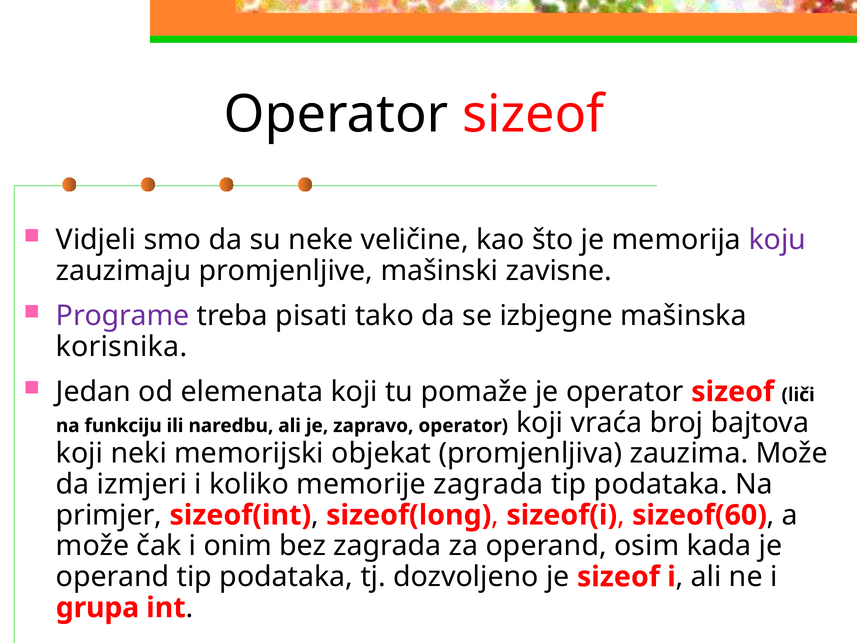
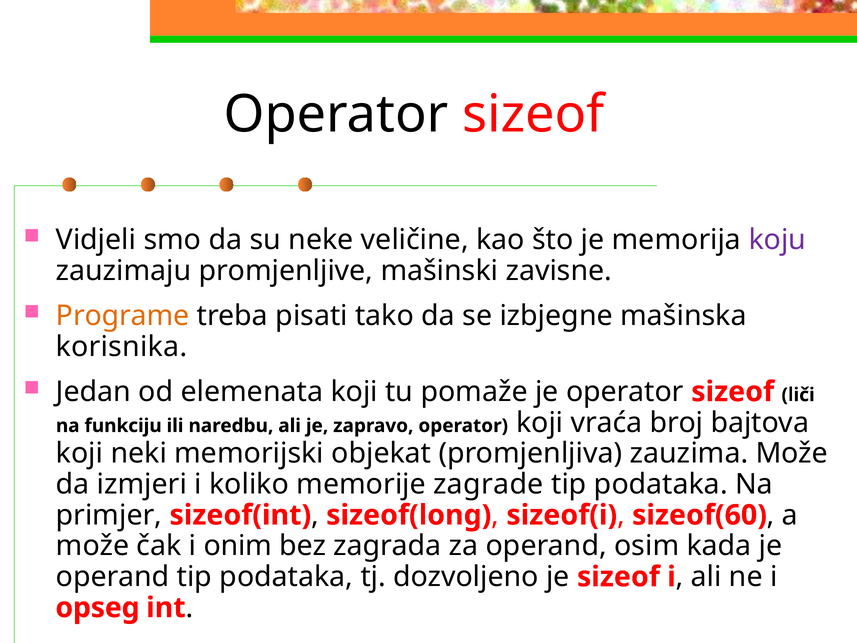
Programe colour: purple -> orange
memorije zagrada: zagrada -> zagrade
grupa: grupa -> opseg
